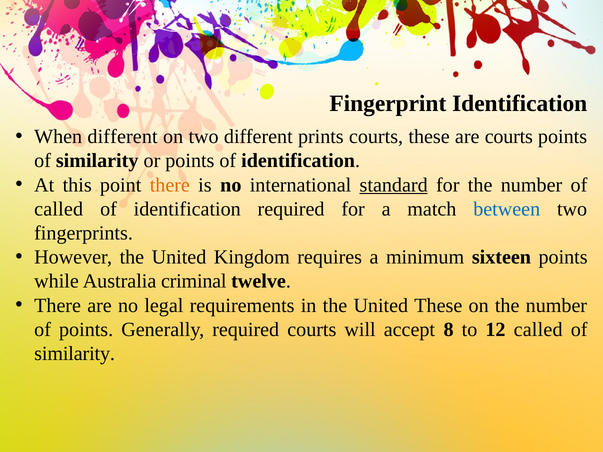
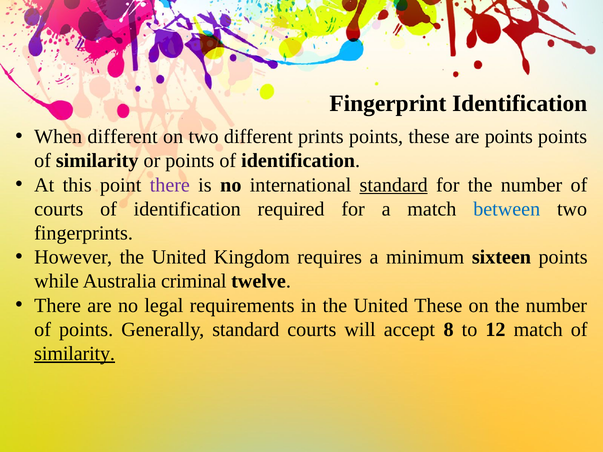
prints courts: courts -> points
are courts: courts -> points
there at (170, 185) colour: orange -> purple
called at (59, 209): called -> courts
Generally required: required -> standard
12 called: called -> match
similarity at (75, 354) underline: none -> present
